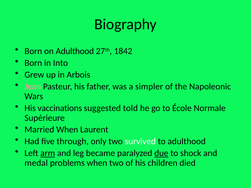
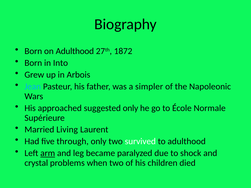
1842: 1842 -> 1872
Jean colour: pink -> light blue
vaccinations: vaccinations -> approached
suggested told: told -> only
Married When: When -> Living
due underline: present -> none
medal: medal -> crystal
